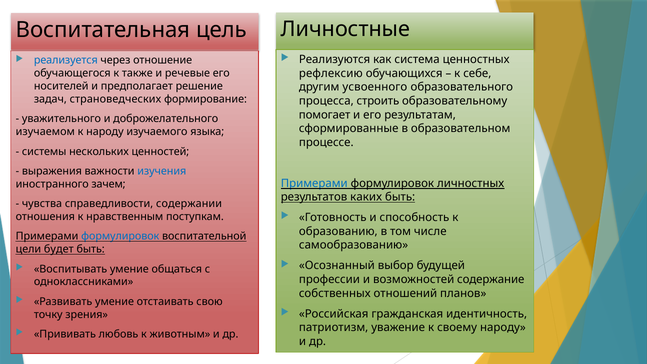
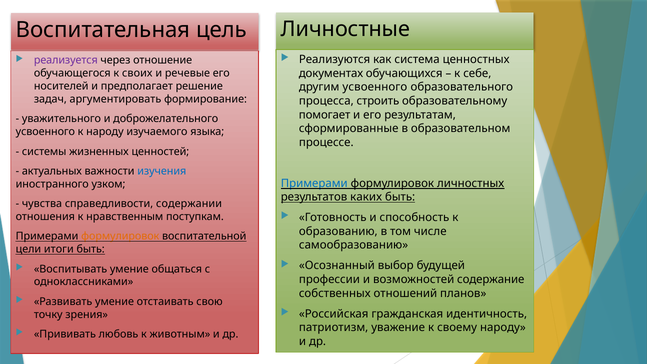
реализуется colour: blue -> purple
рефлексию: рефлексию -> документах
также: также -> своих
страноведческих: страноведческих -> аргументировать
изучаемом at (45, 132): изучаемом -> усвоенного
нескольких: нескольких -> жизненных
выражения: выражения -> актуальных
зачем: зачем -> узком
формулировок at (120, 236) colour: blue -> orange
будет: будет -> итоги
